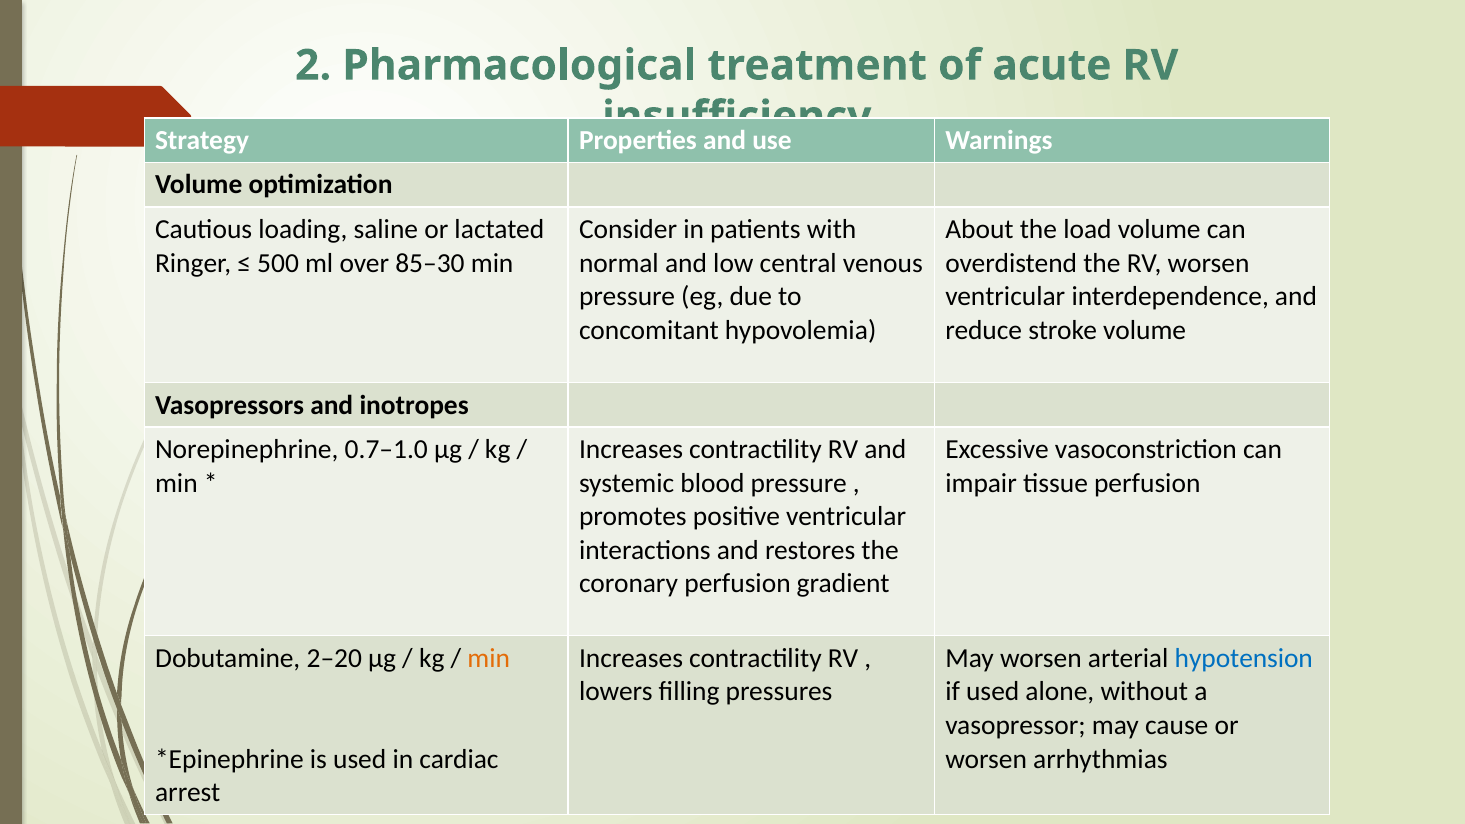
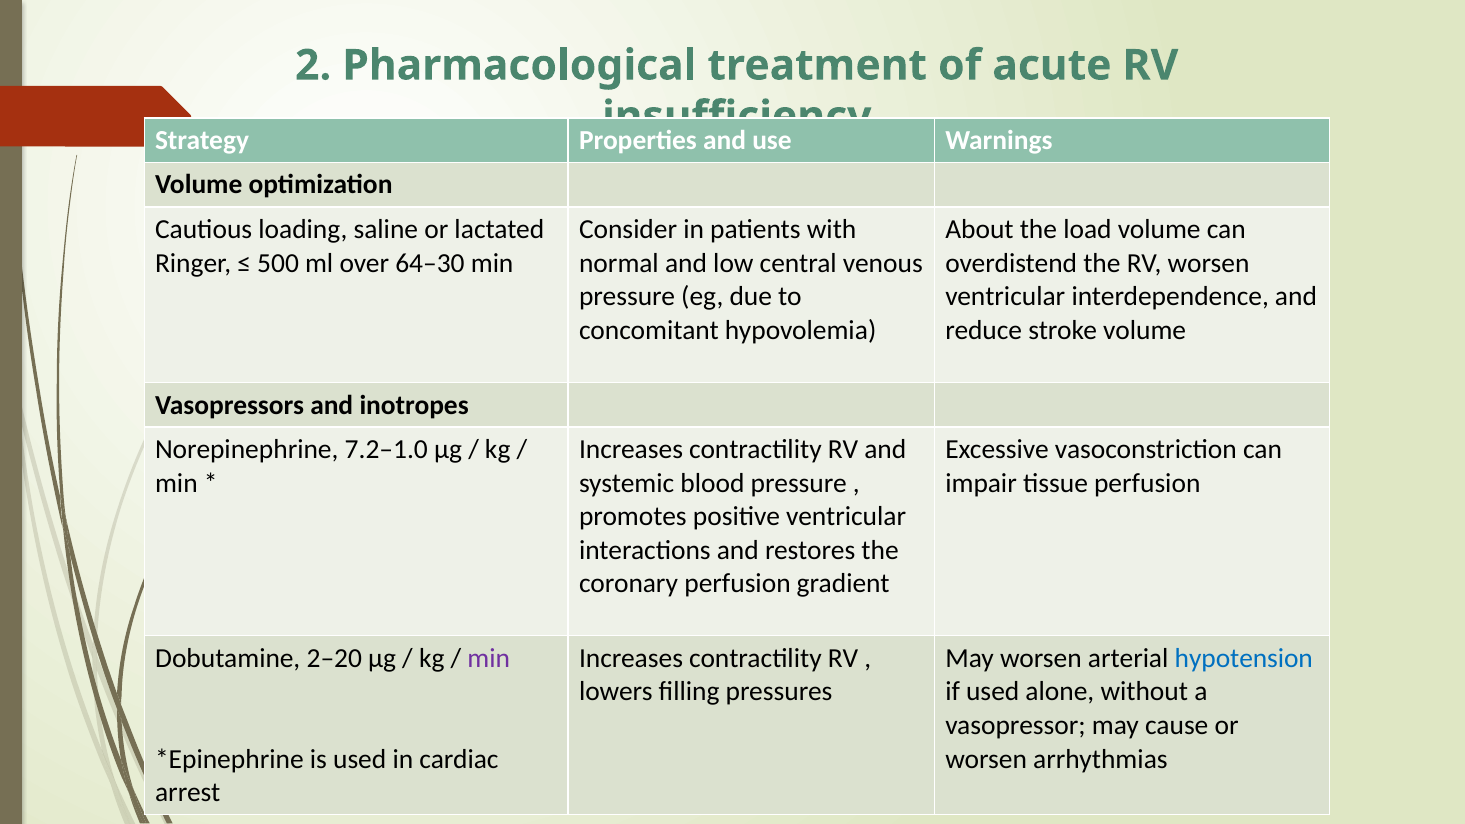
85–30: 85–30 -> 64–30
0.7–1.0: 0.7–1.0 -> 7.2–1.0
min at (489, 658) colour: orange -> purple
